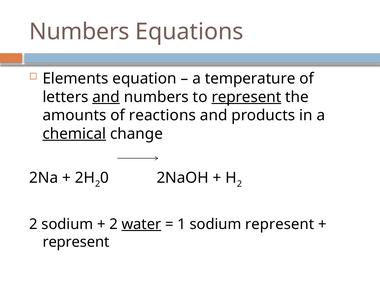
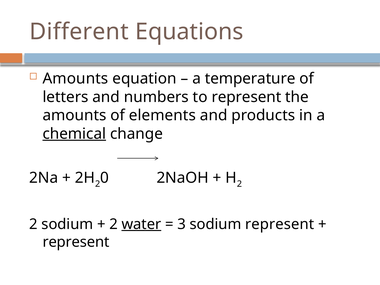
Numbers at (79, 32): Numbers -> Different
Elements at (75, 79): Elements -> Amounts
and at (106, 97) underline: present -> none
represent at (246, 97) underline: present -> none
reactions: reactions -> elements
1: 1 -> 3
